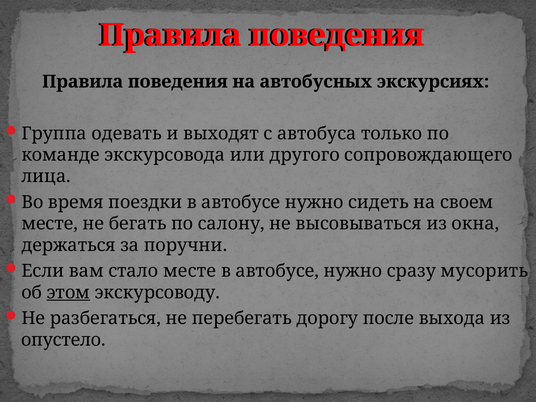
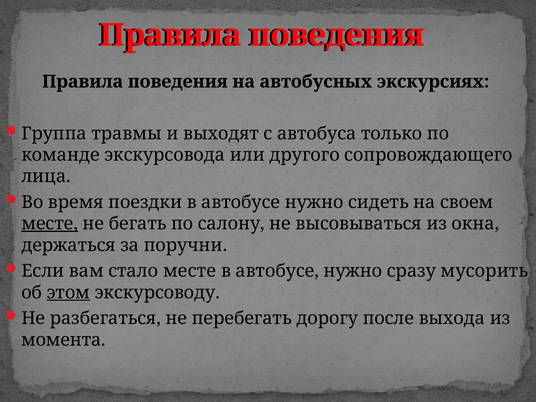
одевать: одевать -> травмы
месте at (50, 224) underline: none -> present
опустело: опустело -> момента
